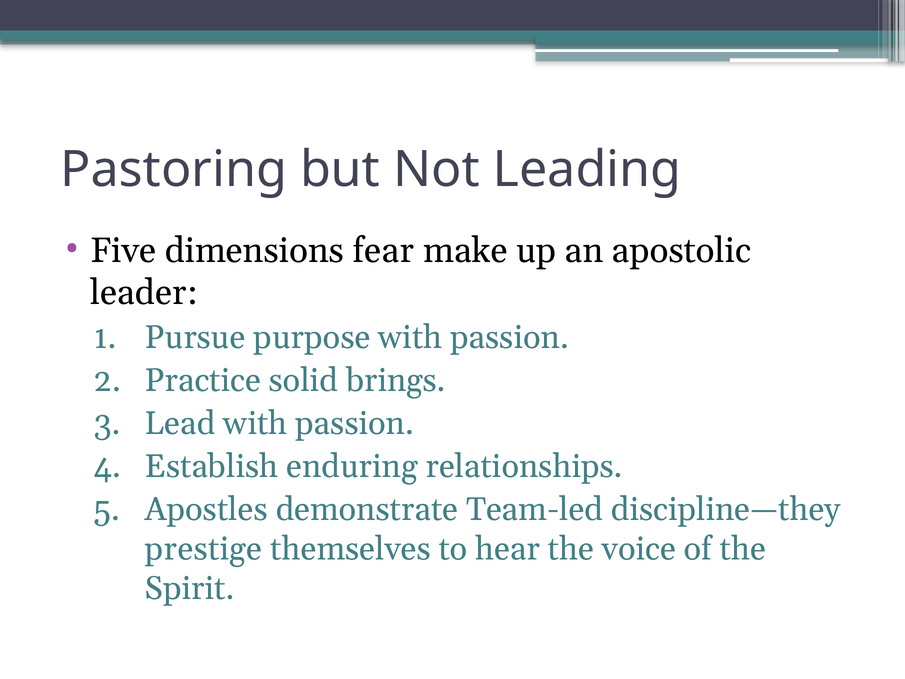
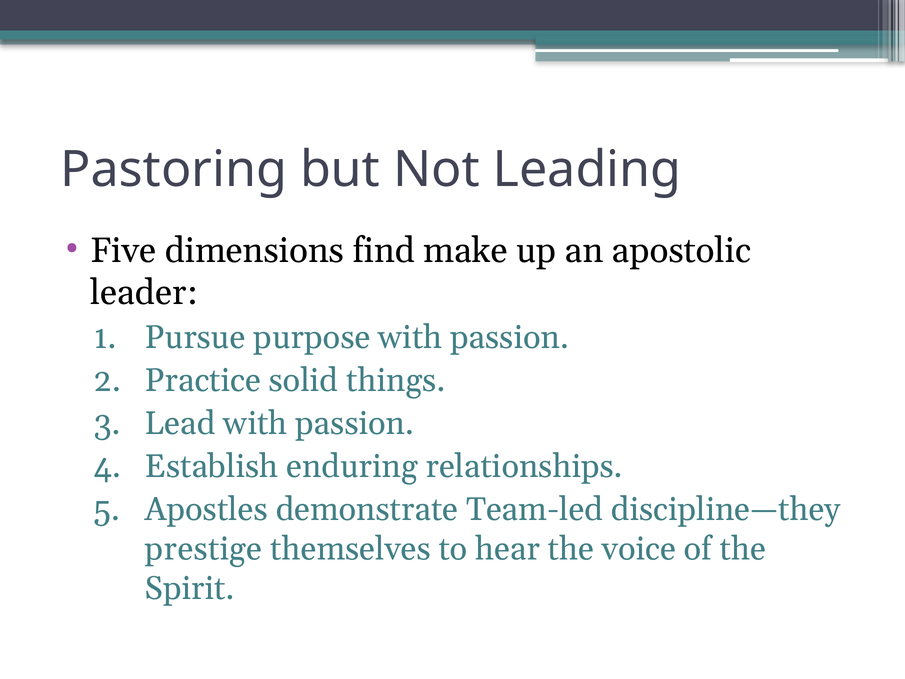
fear: fear -> find
brings: brings -> things
